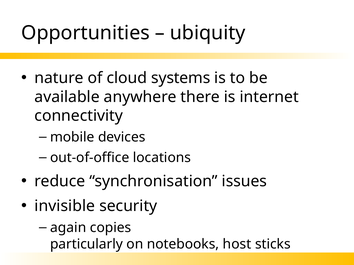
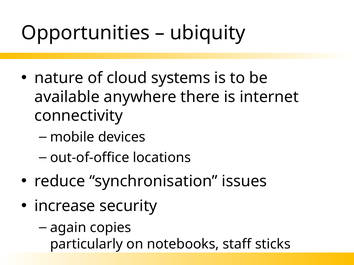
invisible: invisible -> increase
host: host -> staff
